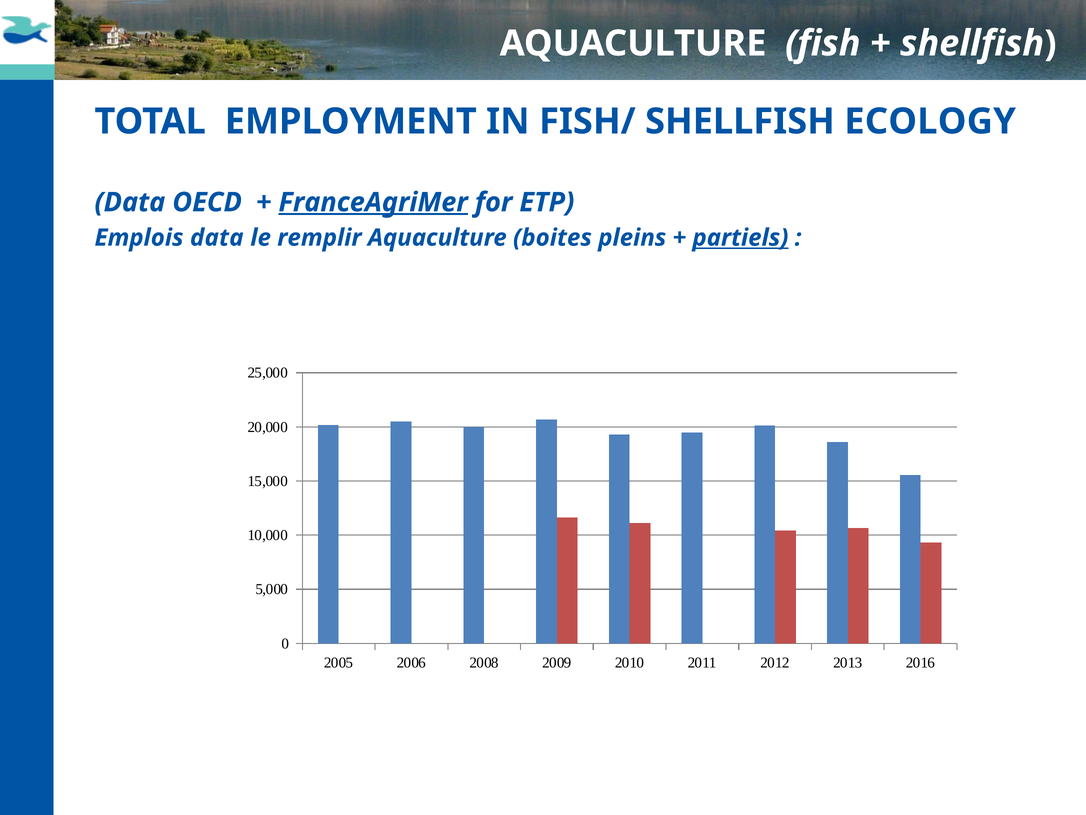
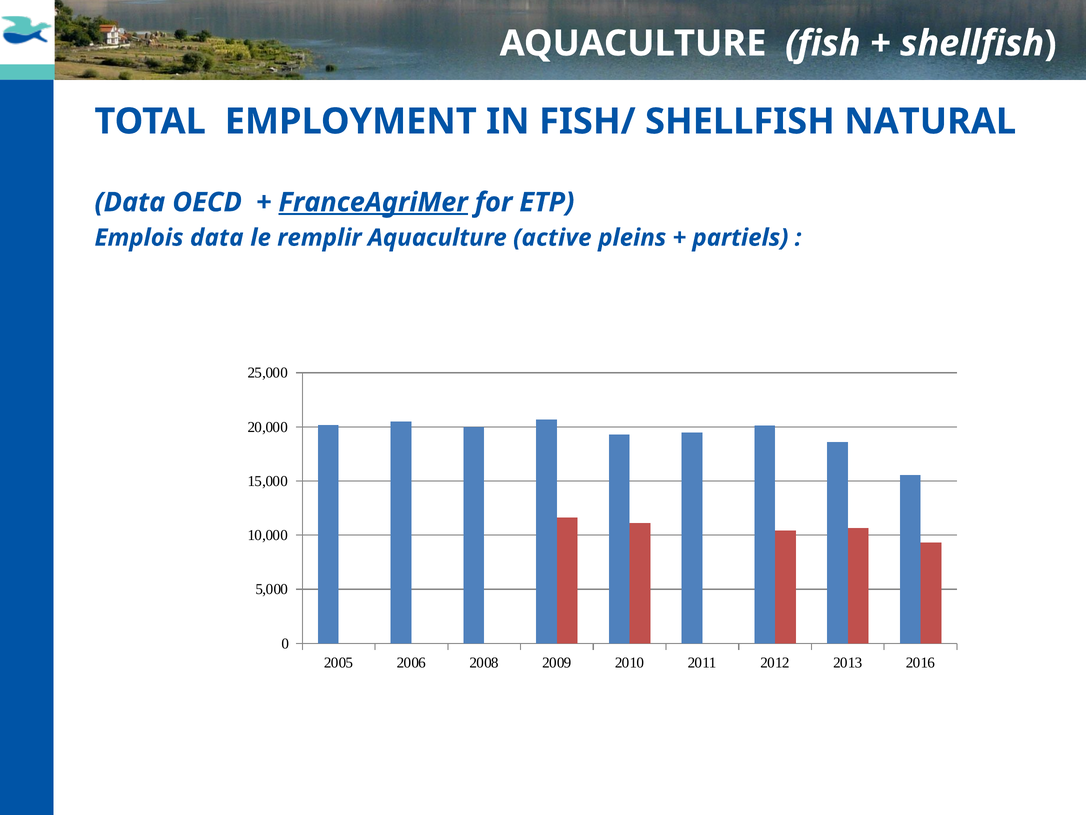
ECOLOGY: ECOLOGY -> NATURAL
boites: boites -> active
partiels underline: present -> none
